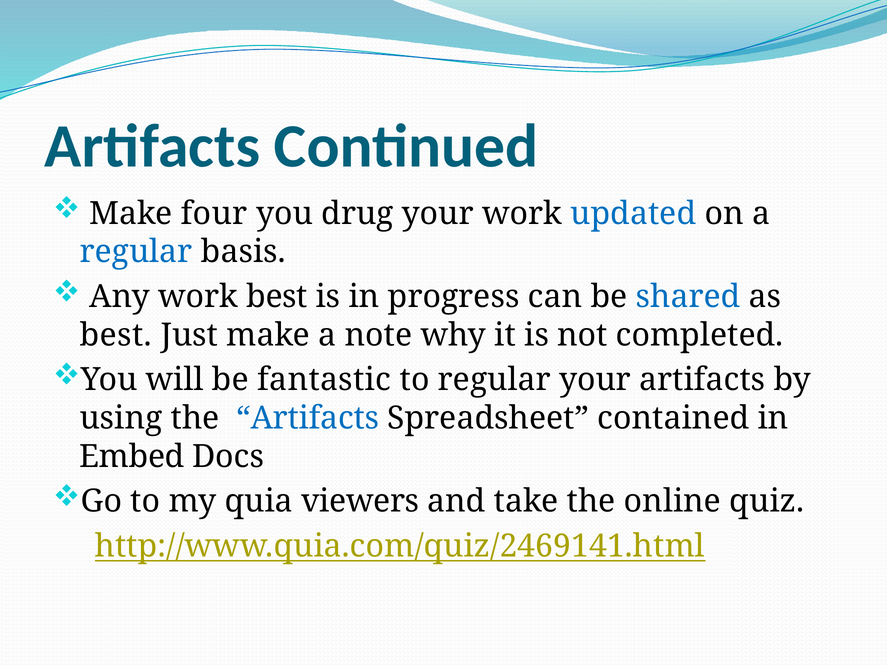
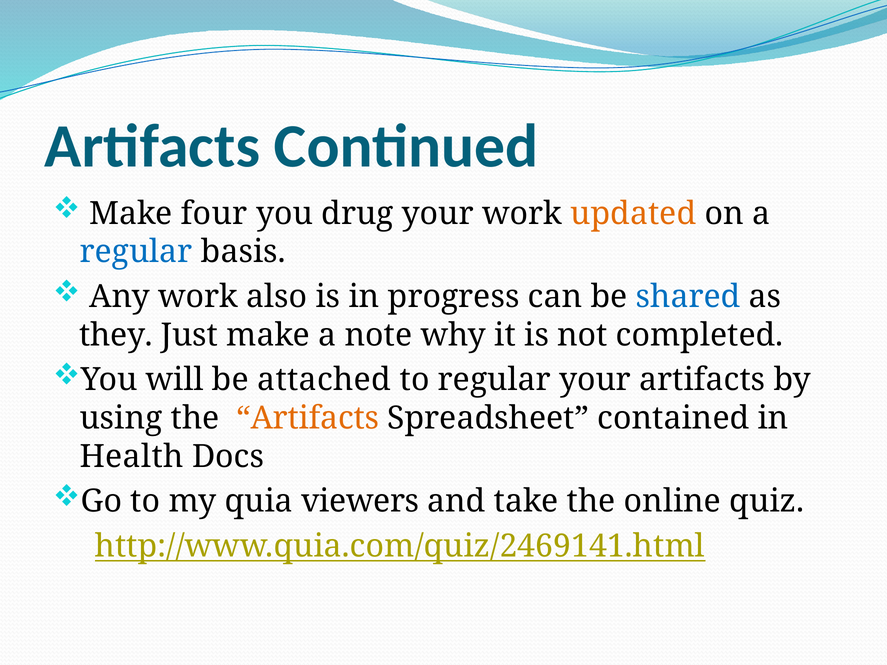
updated colour: blue -> orange
work best: best -> also
best at (116, 335): best -> they
fantastic: fantastic -> attached
Artifacts at (308, 418) colour: blue -> orange
Embed: Embed -> Health
